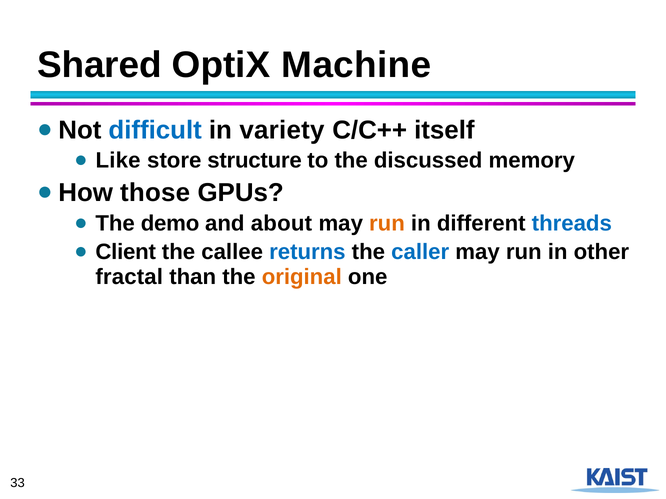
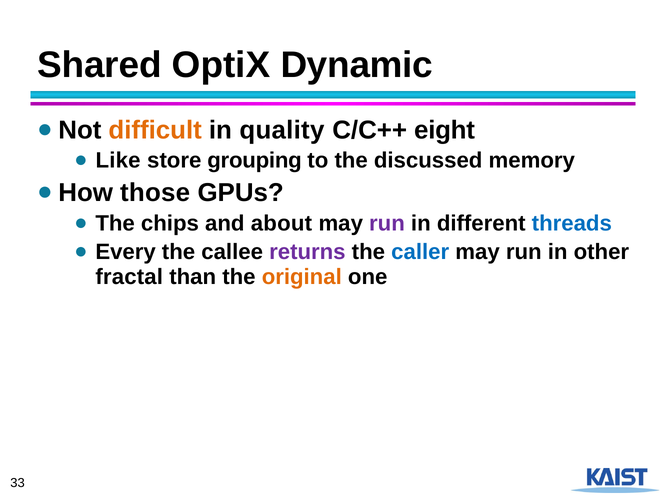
Machine: Machine -> Dynamic
difficult colour: blue -> orange
variety: variety -> quality
itself: itself -> eight
structure: structure -> grouping
demo: demo -> chips
run at (387, 224) colour: orange -> purple
Client: Client -> Every
returns colour: blue -> purple
